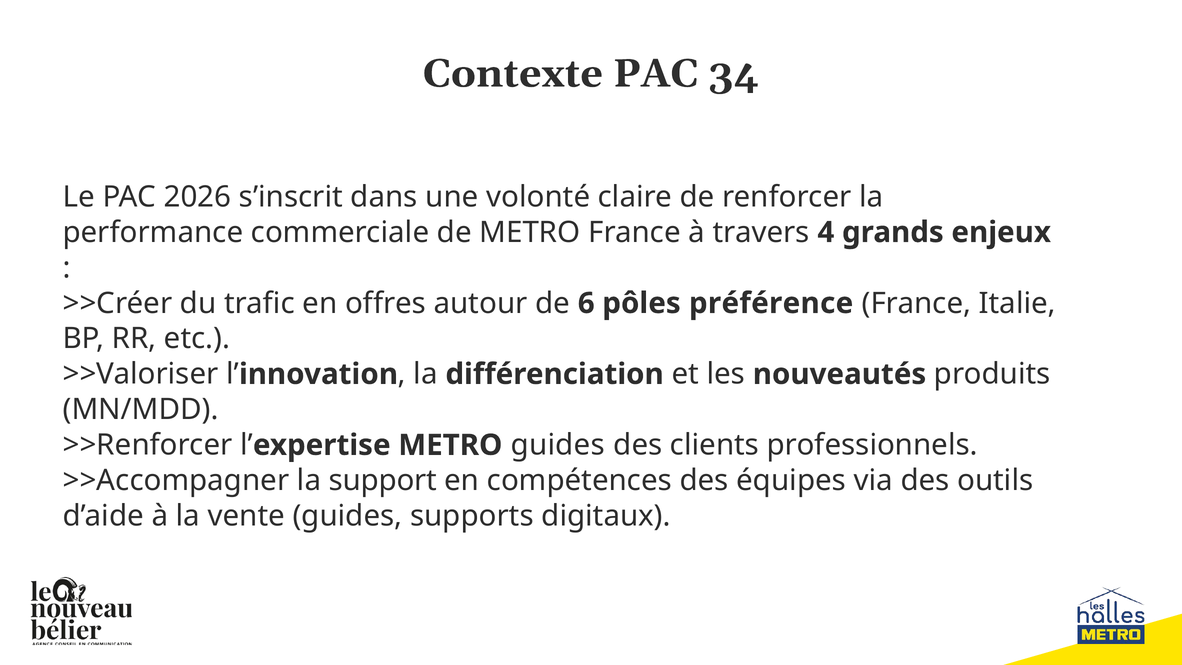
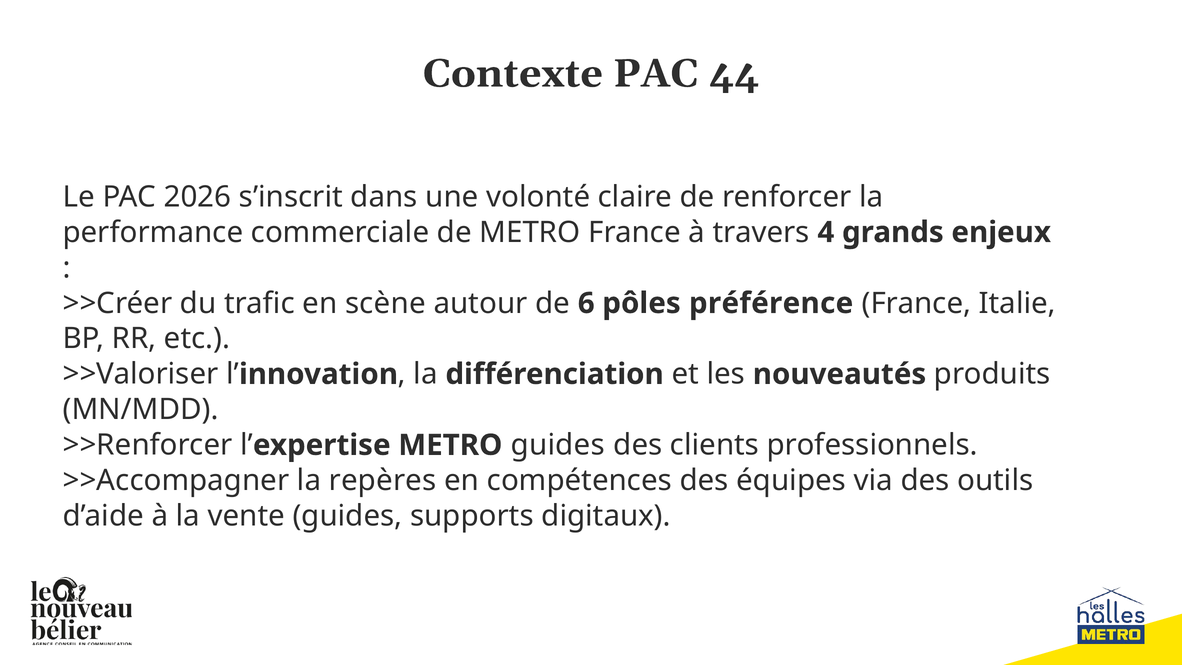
34: 34 -> 44
offres: offres -> scène
support: support -> repères
